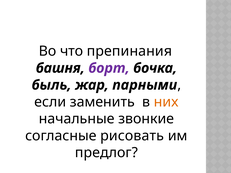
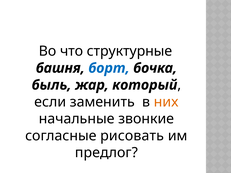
препинания: препинания -> структурные
борт colour: purple -> blue
парными: парными -> который
